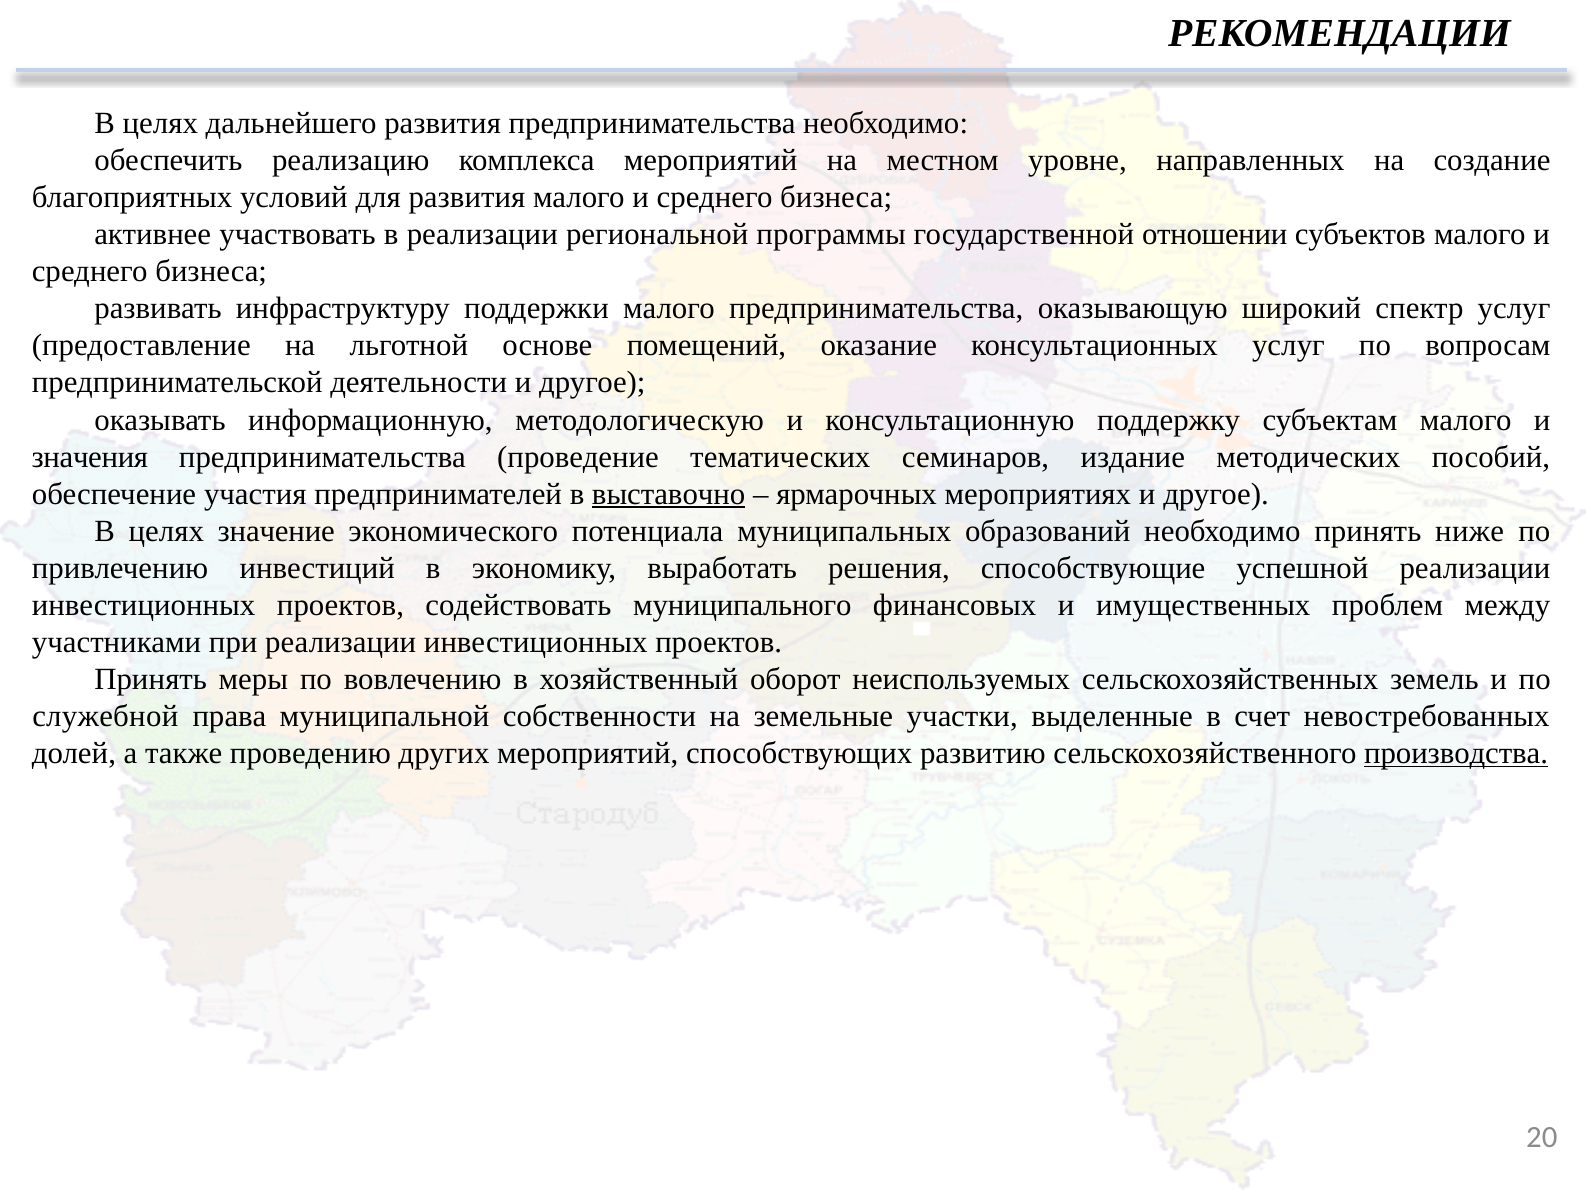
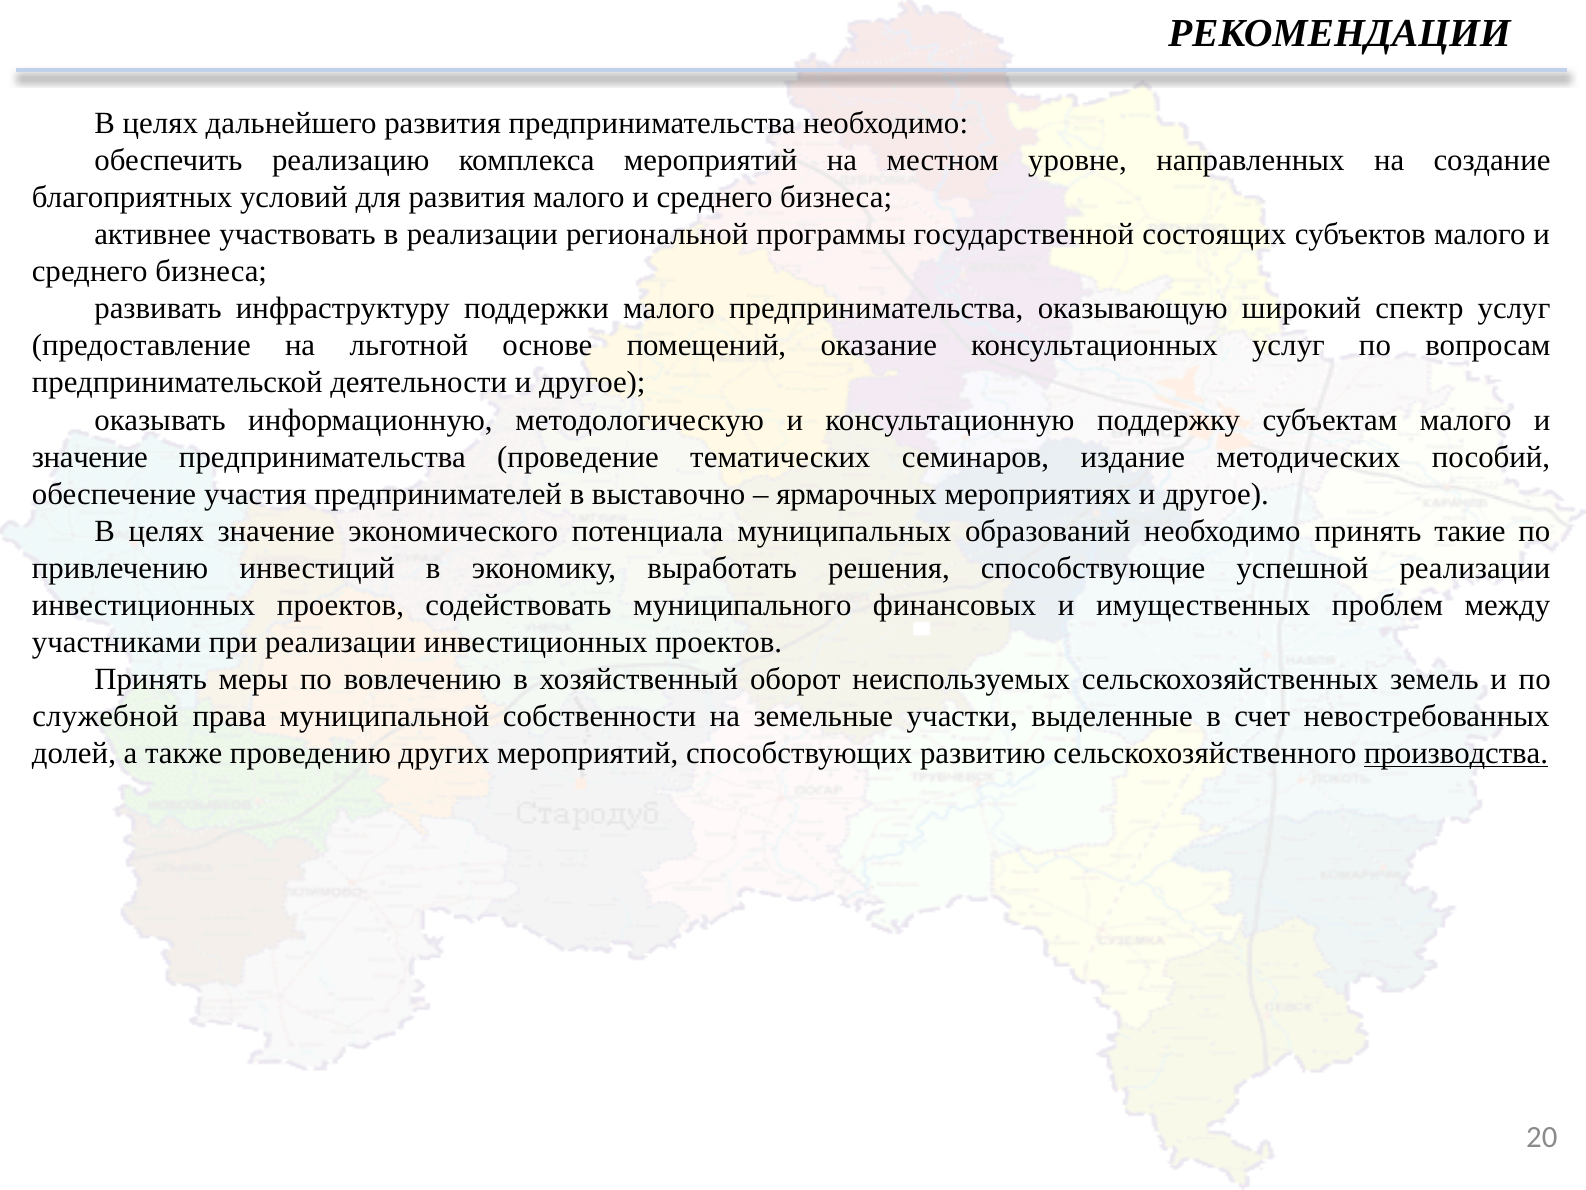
отношении: отношении -> состоящих
значения at (90, 457): значения -> значение
выставочно underline: present -> none
ниже: ниже -> такие
